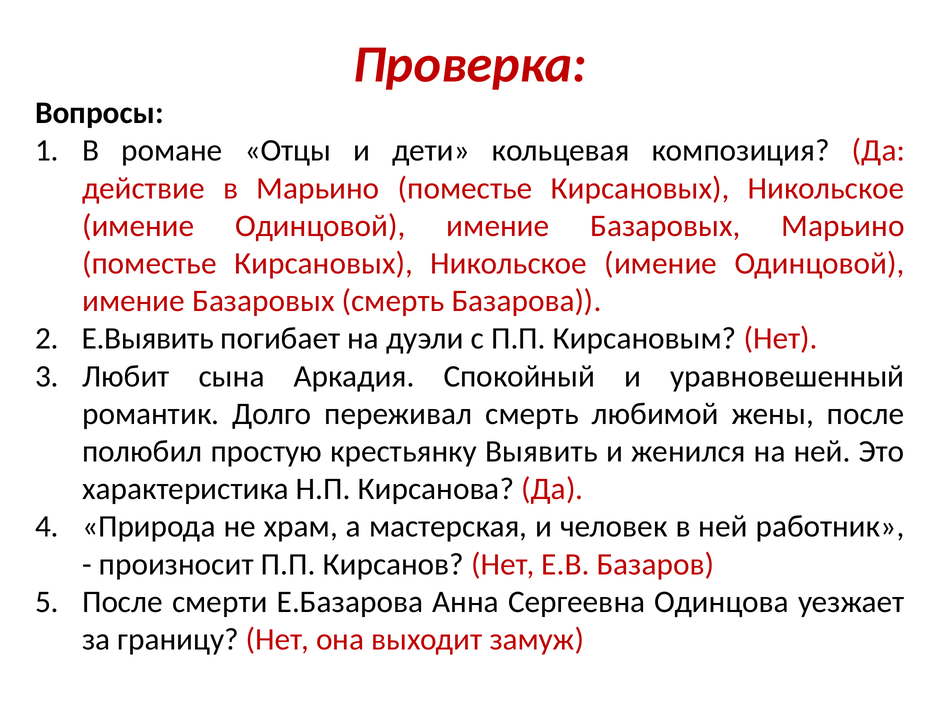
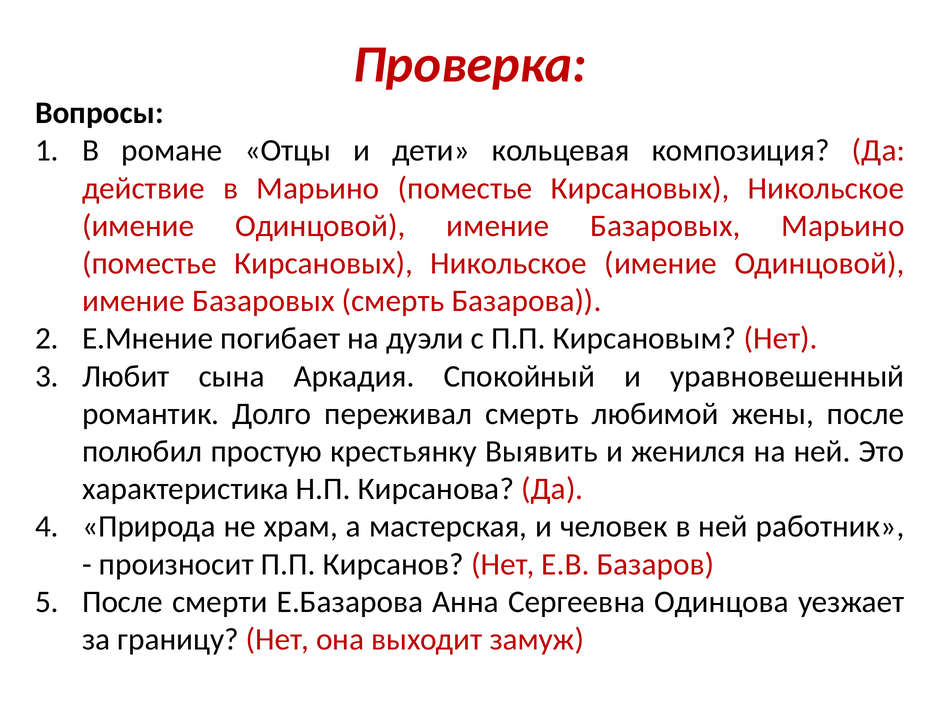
Е.Выявить: Е.Выявить -> Е.Мнение
